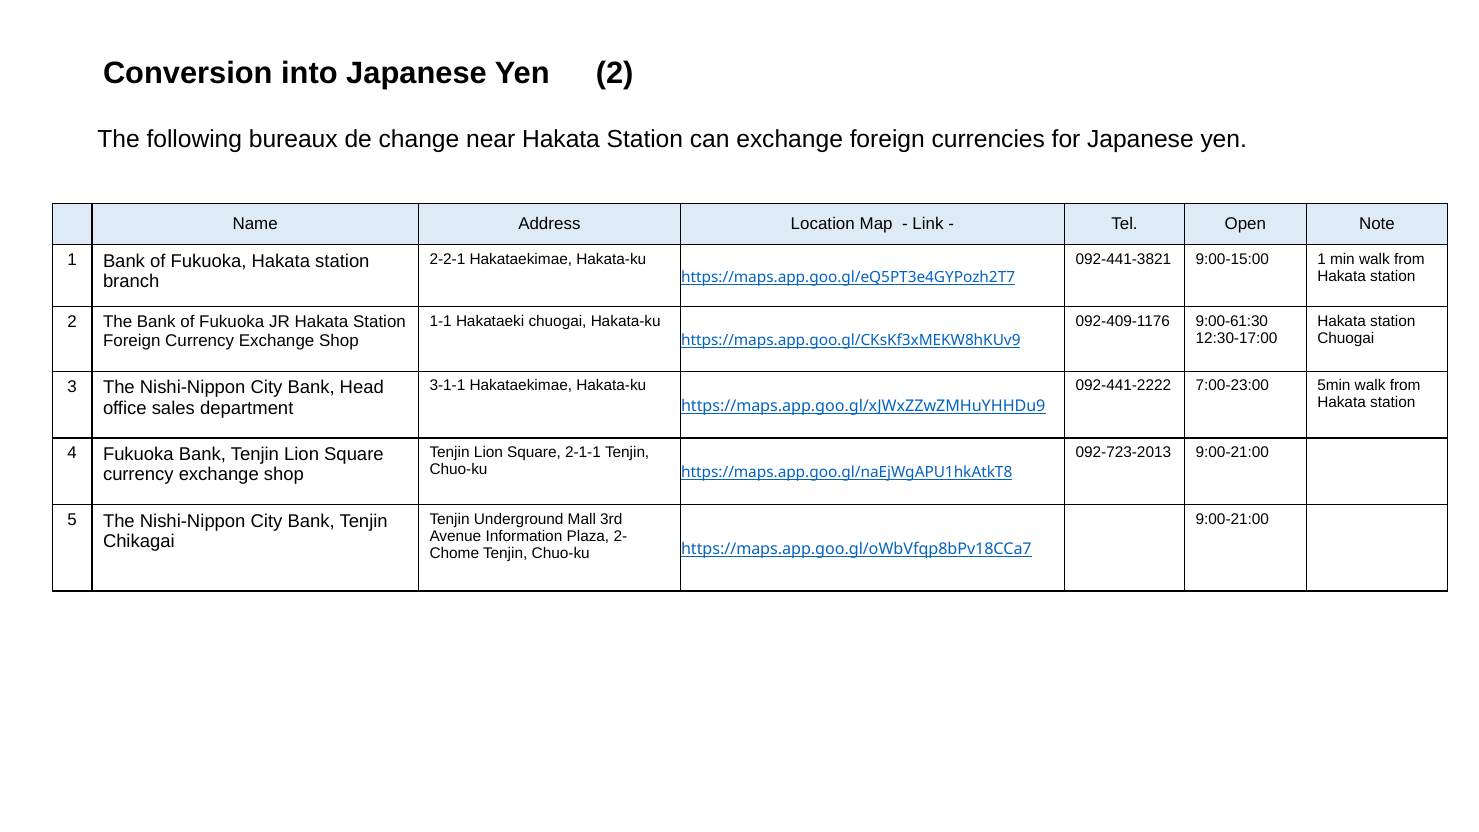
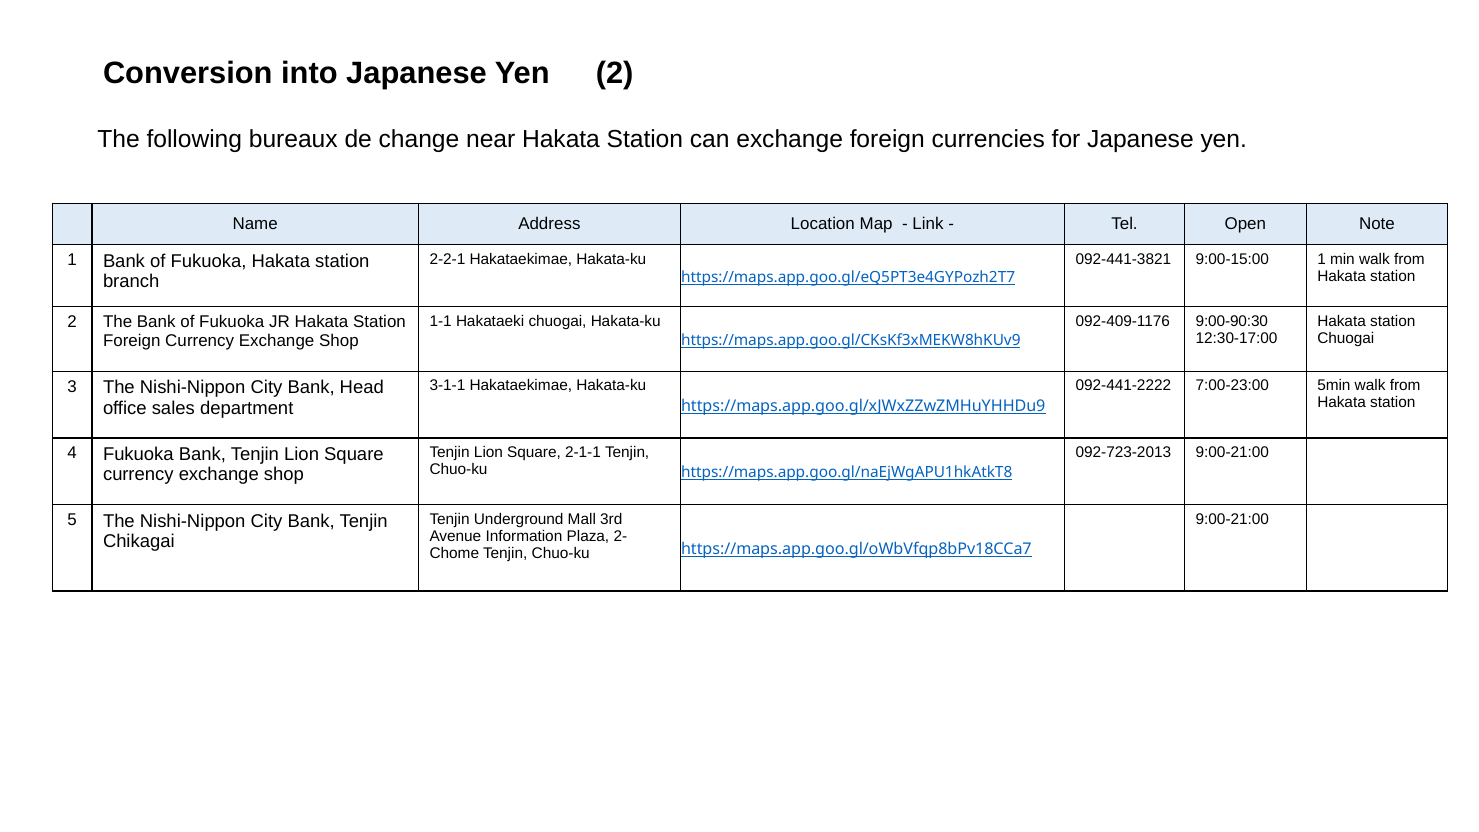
9:00-61:30: 9:00-61:30 -> 9:00-90:30
